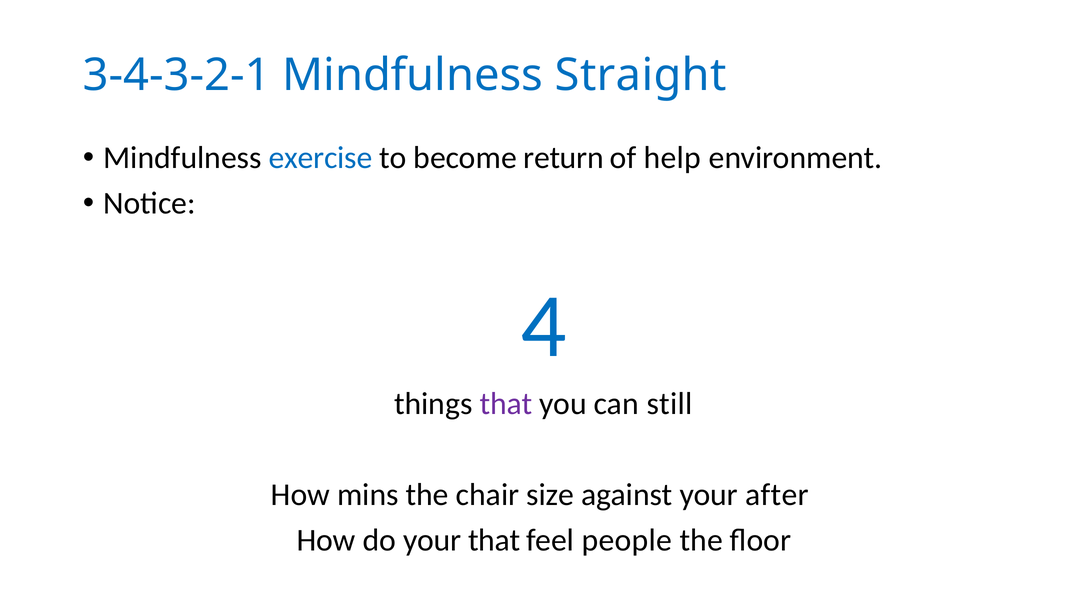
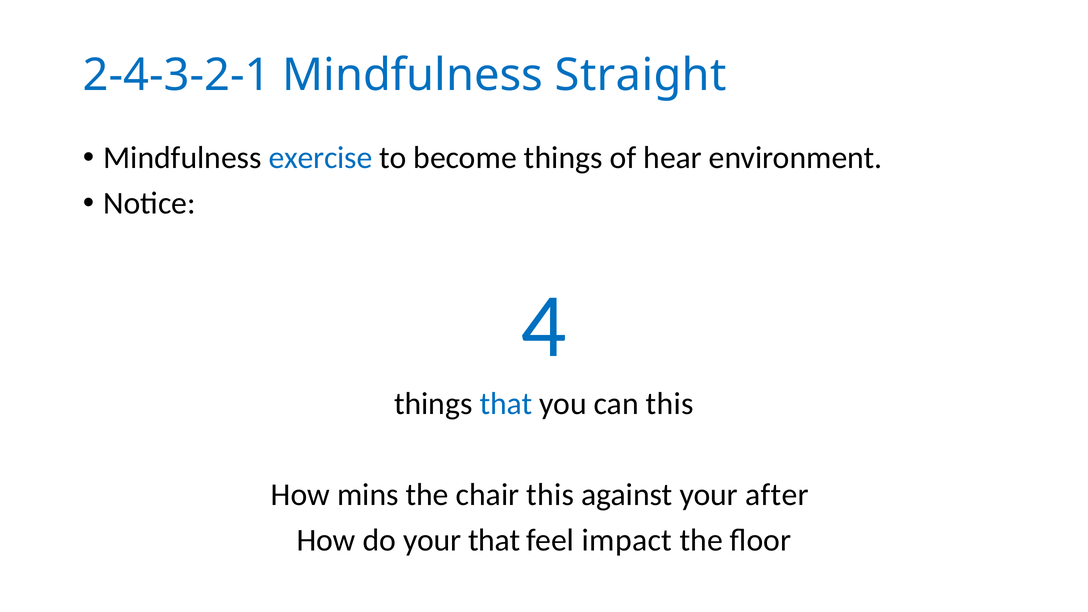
3-4-3-2-1: 3-4-3-2-1 -> 2-4-3-2-1
become return: return -> things
help: help -> hear
that at (506, 404) colour: purple -> blue
can still: still -> this
chair size: size -> this
people: people -> impact
